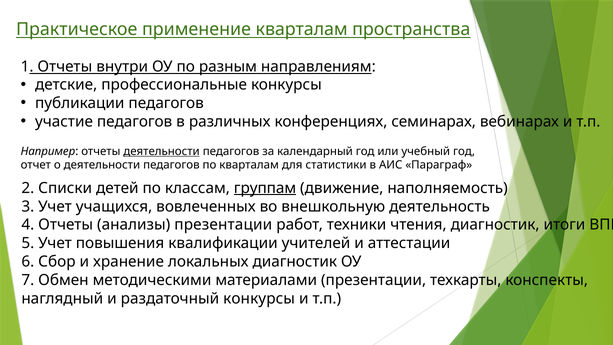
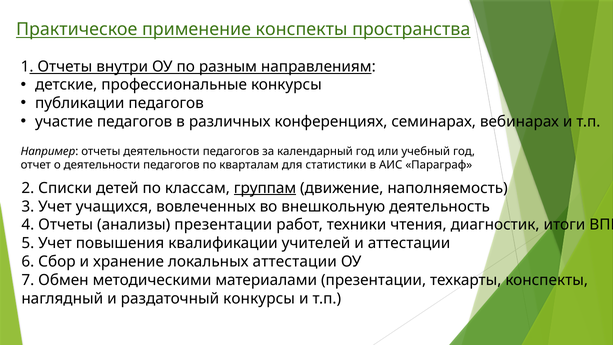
применение кварталам: кварталам -> конспекты
деятельности at (162, 151) underline: present -> none
локальных диагностик: диагностик -> аттестации
